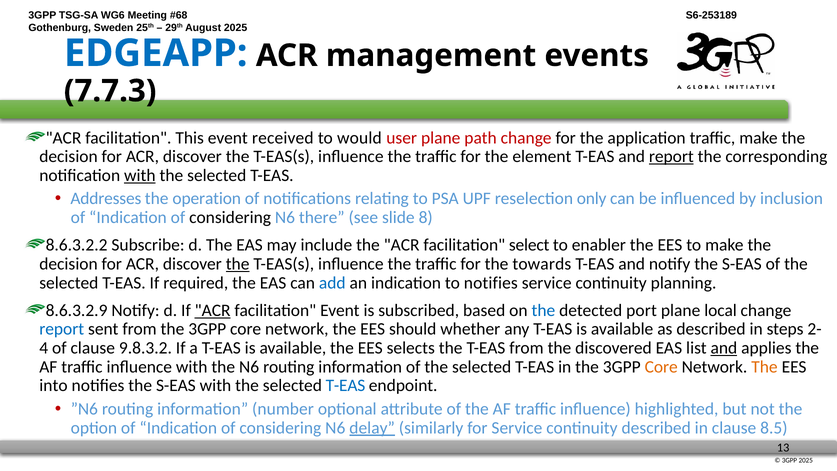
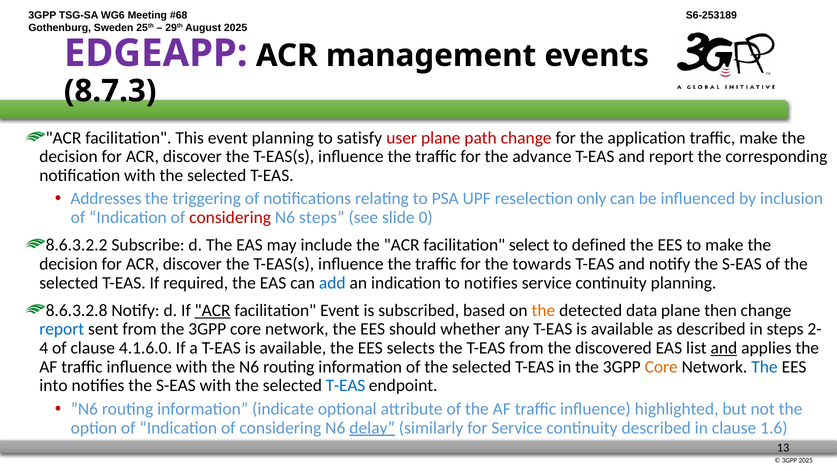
EDGEAPP colour: blue -> purple
7.7.3: 7.7.3 -> 8.7.3
event received: received -> planning
would: would -> satisfy
element: element -> advance
report at (671, 157) underline: present -> none
with at (140, 175) underline: present -> none
operation: operation -> triggering
considering at (230, 217) colour: black -> red
N6 there: there -> steps
8: 8 -> 0
enabler: enabler -> defined
the at (238, 264) underline: present -> none
8.6.3.2.9: 8.6.3.2.9 -> 8.6.3.2.8
the at (543, 310) colour: blue -> orange
port: port -> data
local: local -> then
9.8.3.2: 9.8.3.2 -> 4.1.6.0
The at (764, 367) colour: orange -> blue
number: number -> indicate
8.5: 8.5 -> 1.6
